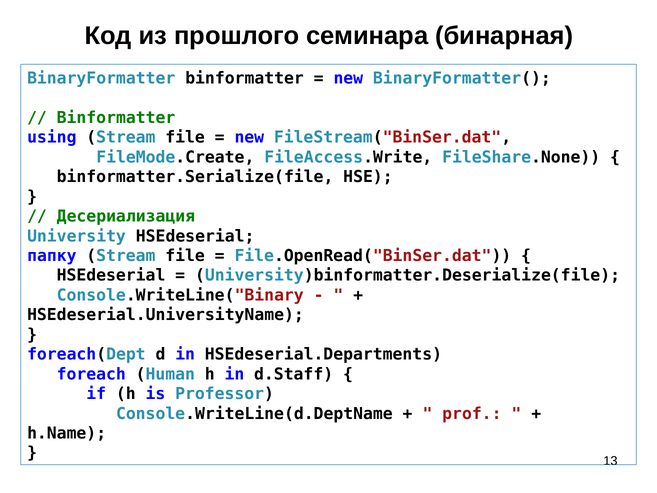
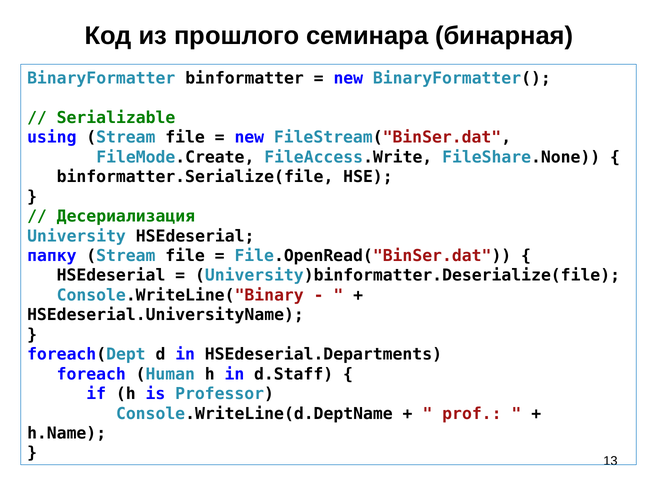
Binformatter at (116, 118): Binformatter -> Serializable
